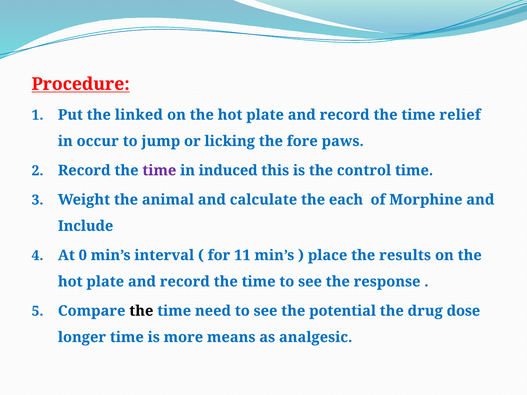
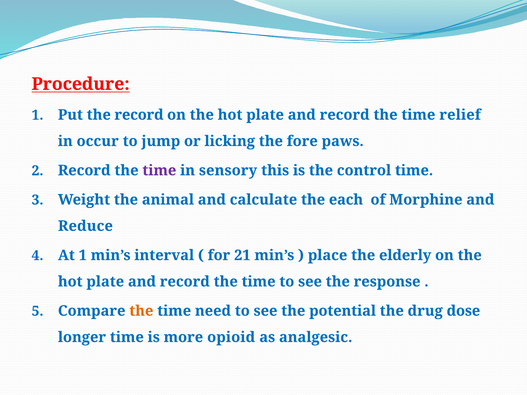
the linked: linked -> record
induced: induced -> sensory
Include: Include -> Reduce
At 0: 0 -> 1
11: 11 -> 21
results: results -> elderly
the at (141, 311) colour: black -> orange
means: means -> opioid
